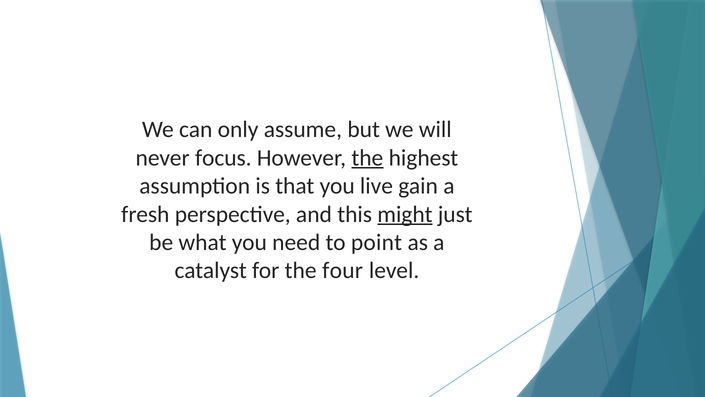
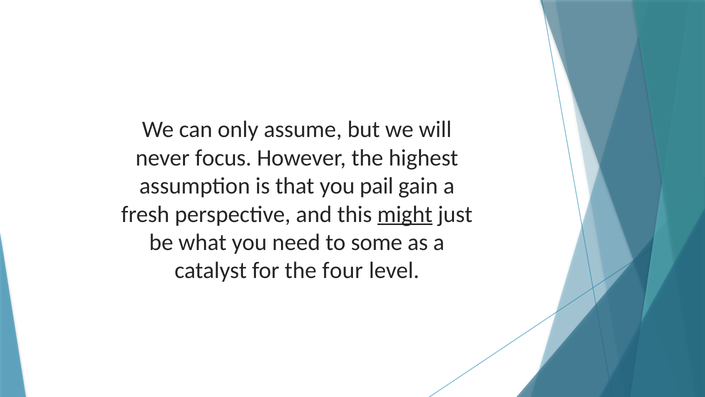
the at (367, 158) underline: present -> none
live: live -> pail
point: point -> some
